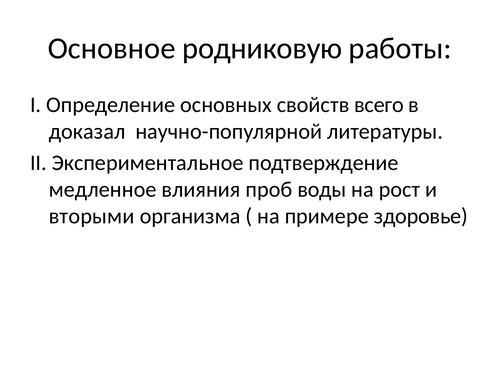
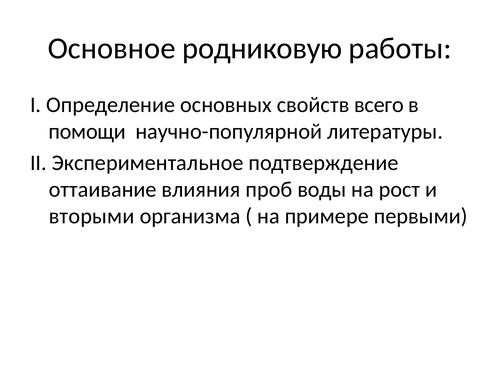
доказал: доказал -> помощи
медленное: медленное -> оттаивание
здоровье: здоровье -> первыми
